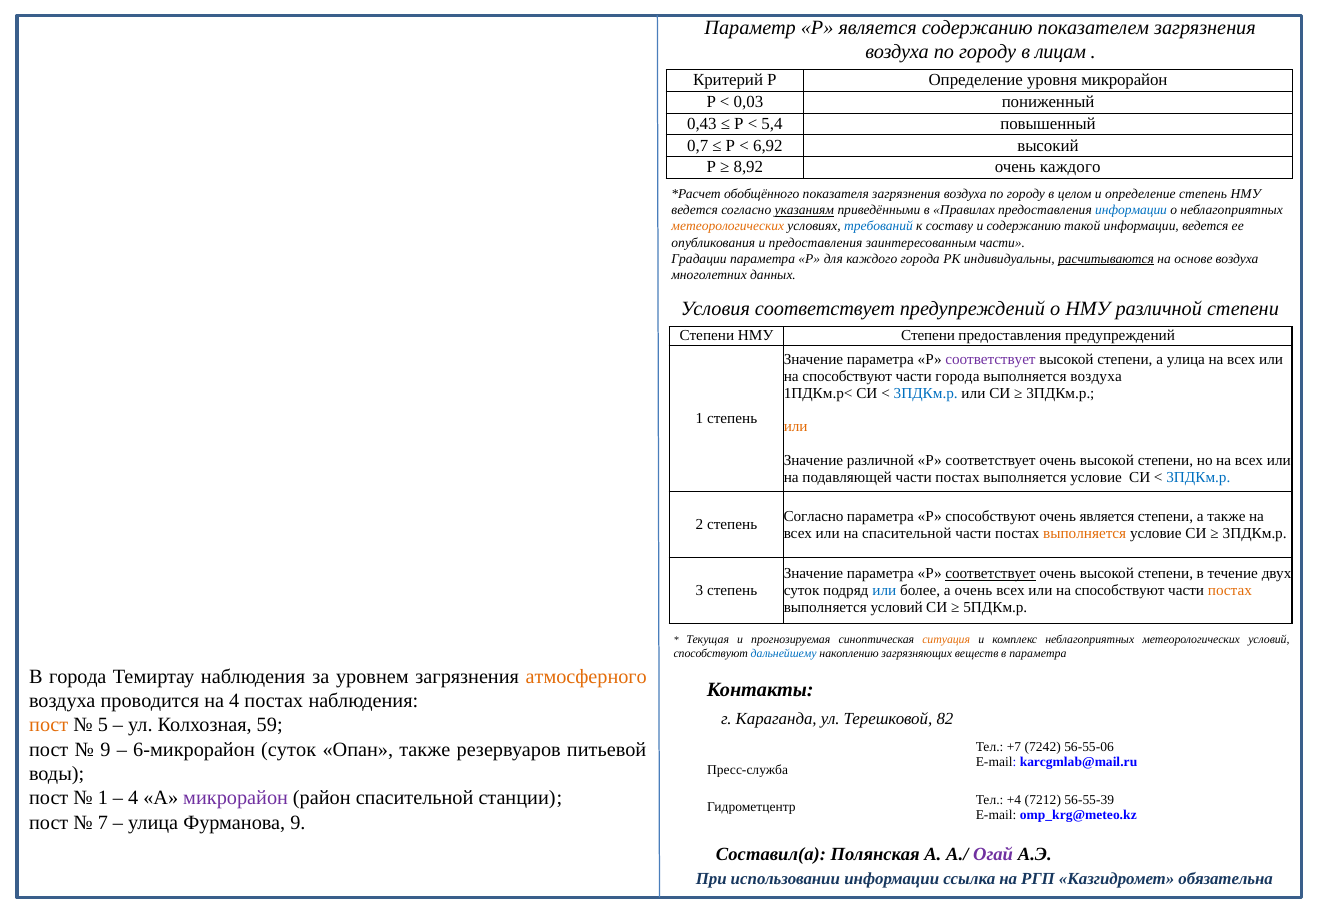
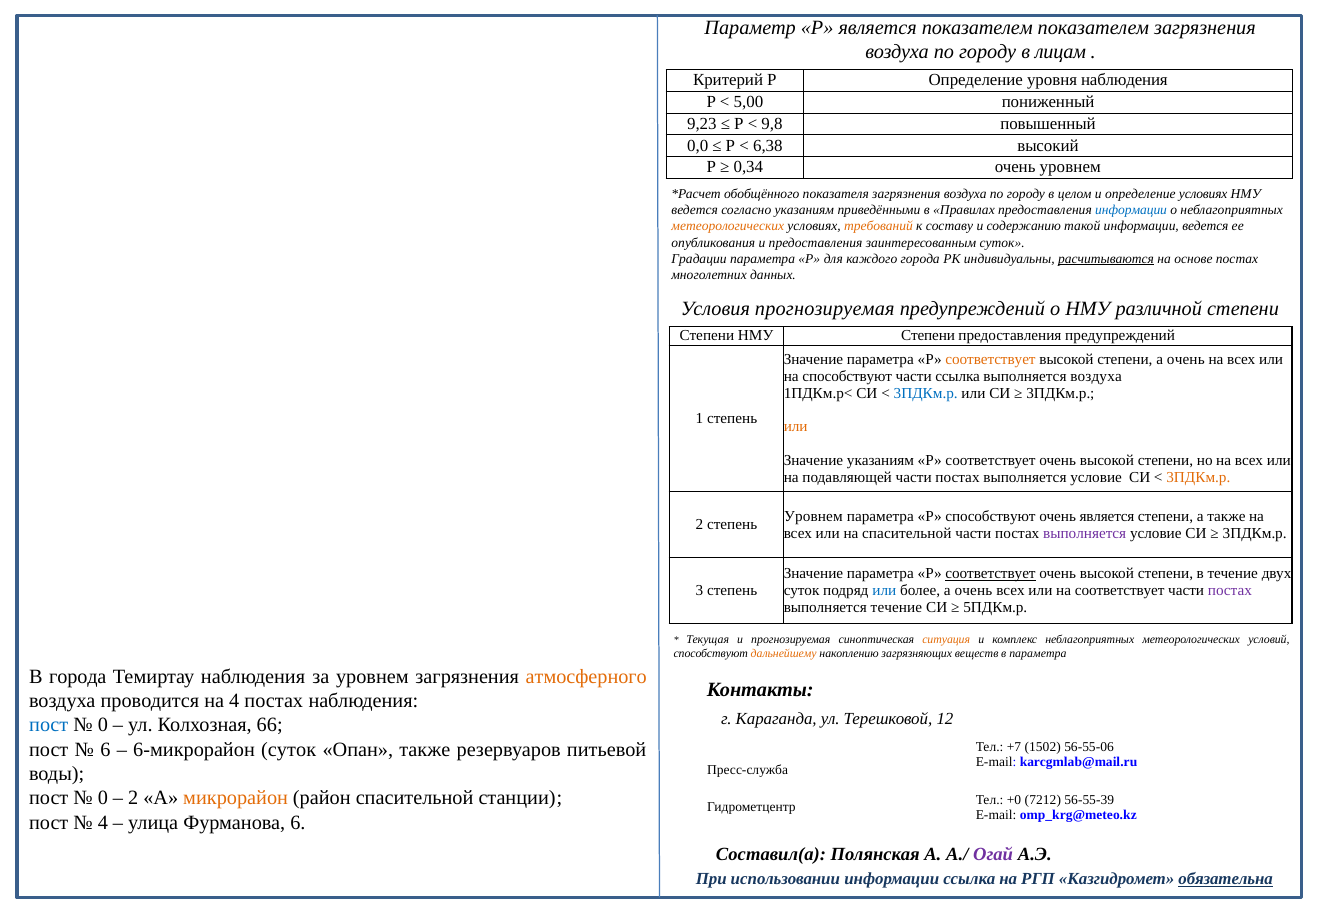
является содержанию: содержанию -> показателем
уровня микрорайон: микрорайон -> наблюдения
0,03: 0,03 -> 5,00
0,43: 0,43 -> 9,23
5,4: 5,4 -> 9,8
0,7: 0,7 -> 0,0
6,92: 6,92 -> 6,38
8,92: 8,92 -> 0,34
очень каждого: каждого -> уровнем
определение степень: степень -> условиях
указаниям at (804, 210) underline: present -> none
требований colour: blue -> orange
заинтересованным части: части -> суток
основе воздуха: воздуха -> постах
Условия соответствует: соответствует -> прогнозируемая
соответствует at (991, 359) colour: purple -> orange
степени а улица: улица -> очень
части города: города -> ссылка
Значение различной: различной -> указаниям
3ПДКм.р at (1198, 477) colour: blue -> orange
Согласно at (814, 516): Согласно -> Уровнем
выполняется at (1085, 533) colour: orange -> purple
способствуют at (1120, 591): способствуют -> соответствует
постах at (1230, 591) colour: orange -> purple
выполняется условий: условий -> течение
дальнейшему colour: blue -> orange
82: 82 -> 12
пост at (49, 725) colour: orange -> blue
5 at (103, 725): 5 -> 0
59: 59 -> 66
9 at (105, 750): 9 -> 6
7242: 7242 -> 1502
1 at (103, 798): 1 -> 0
4 at (133, 798): 4 -> 2
микрорайон at (236, 798) colour: purple -> orange
+4: +4 -> +0
7 at (103, 823): 7 -> 4
Фурманова 9: 9 -> 6
обязательна underline: none -> present
